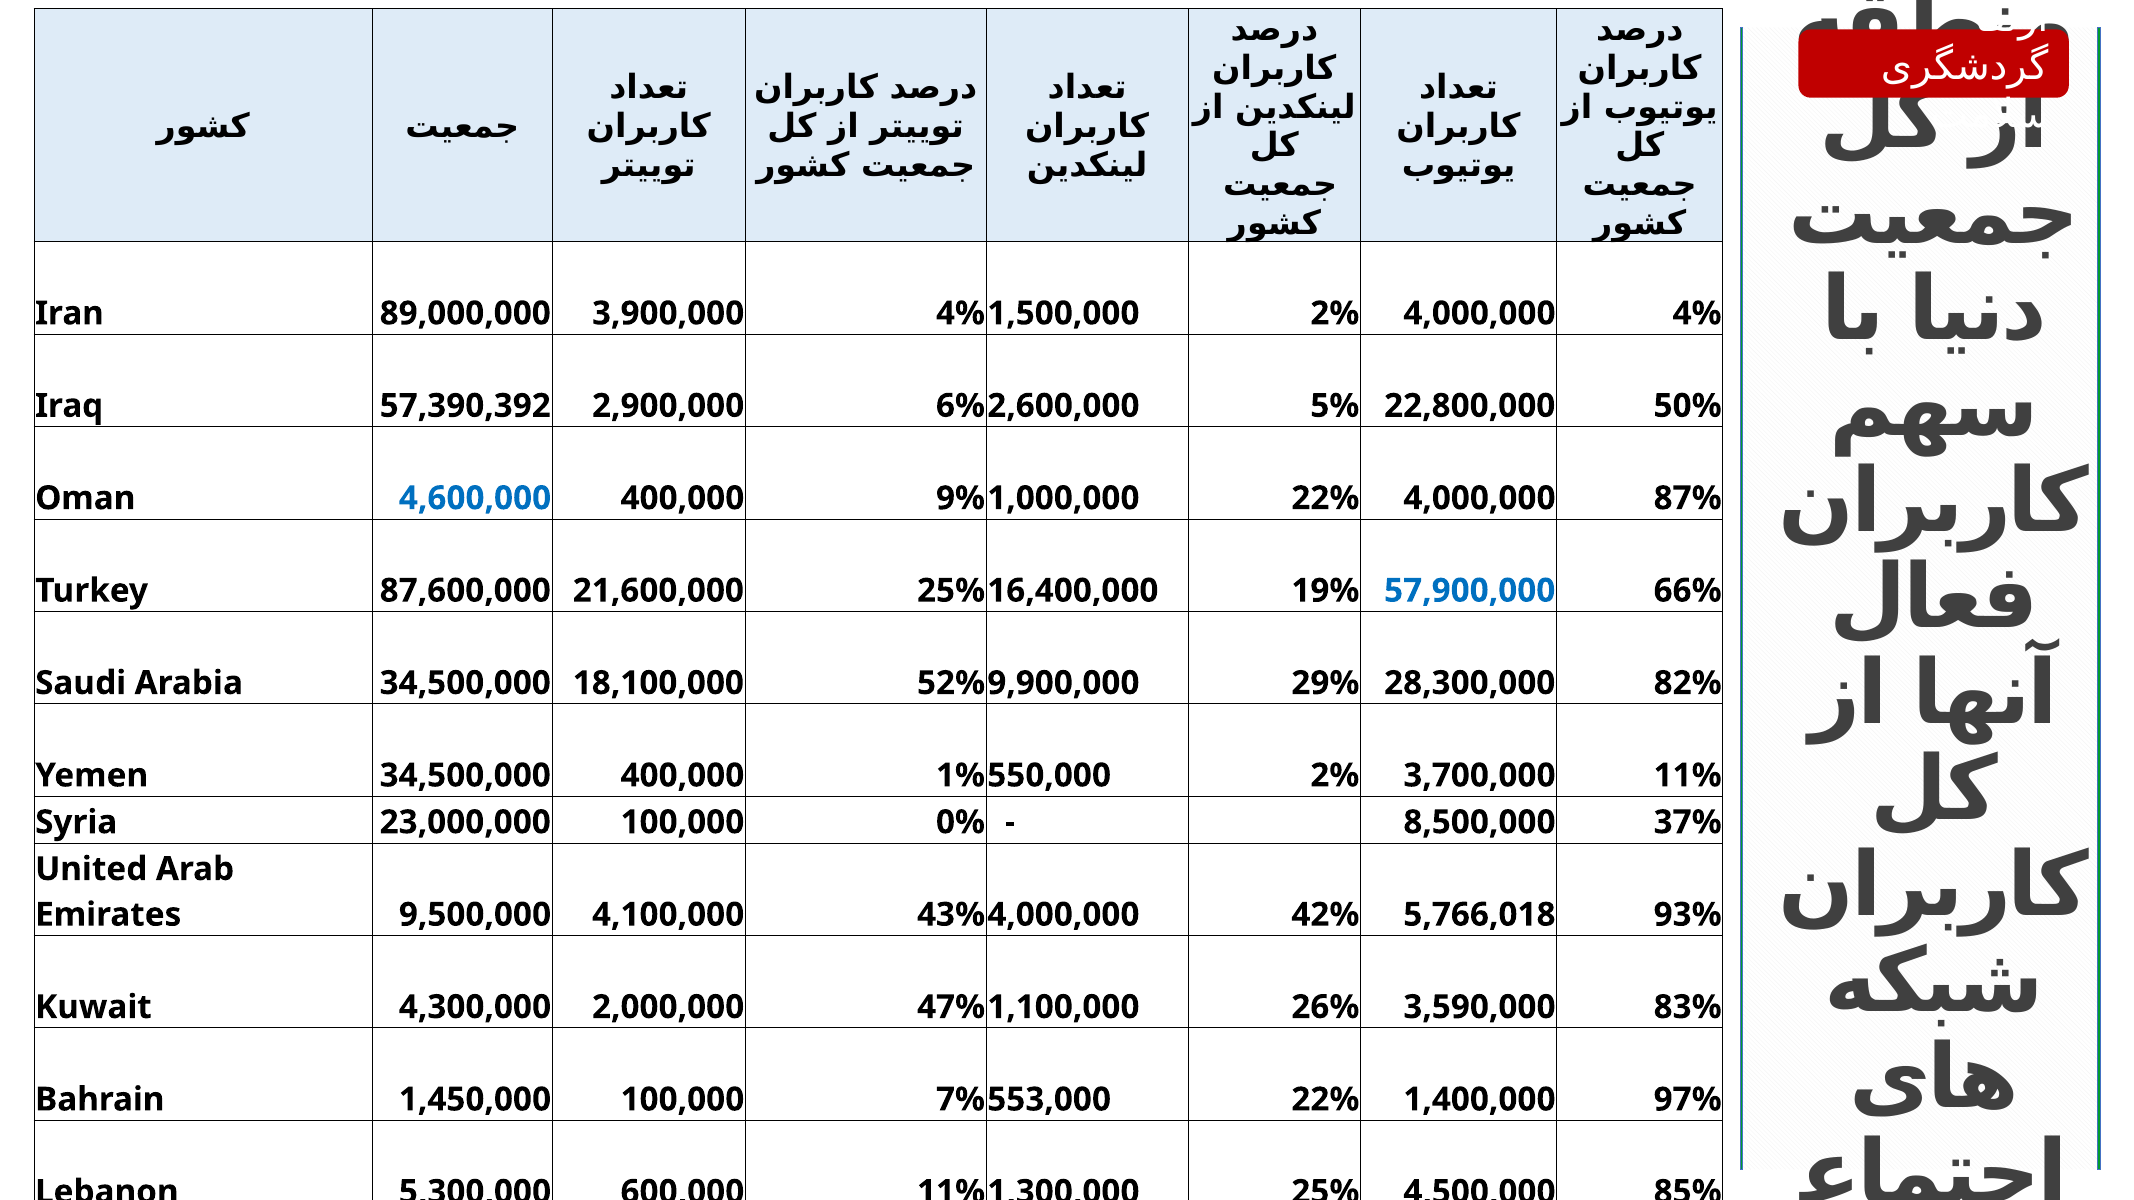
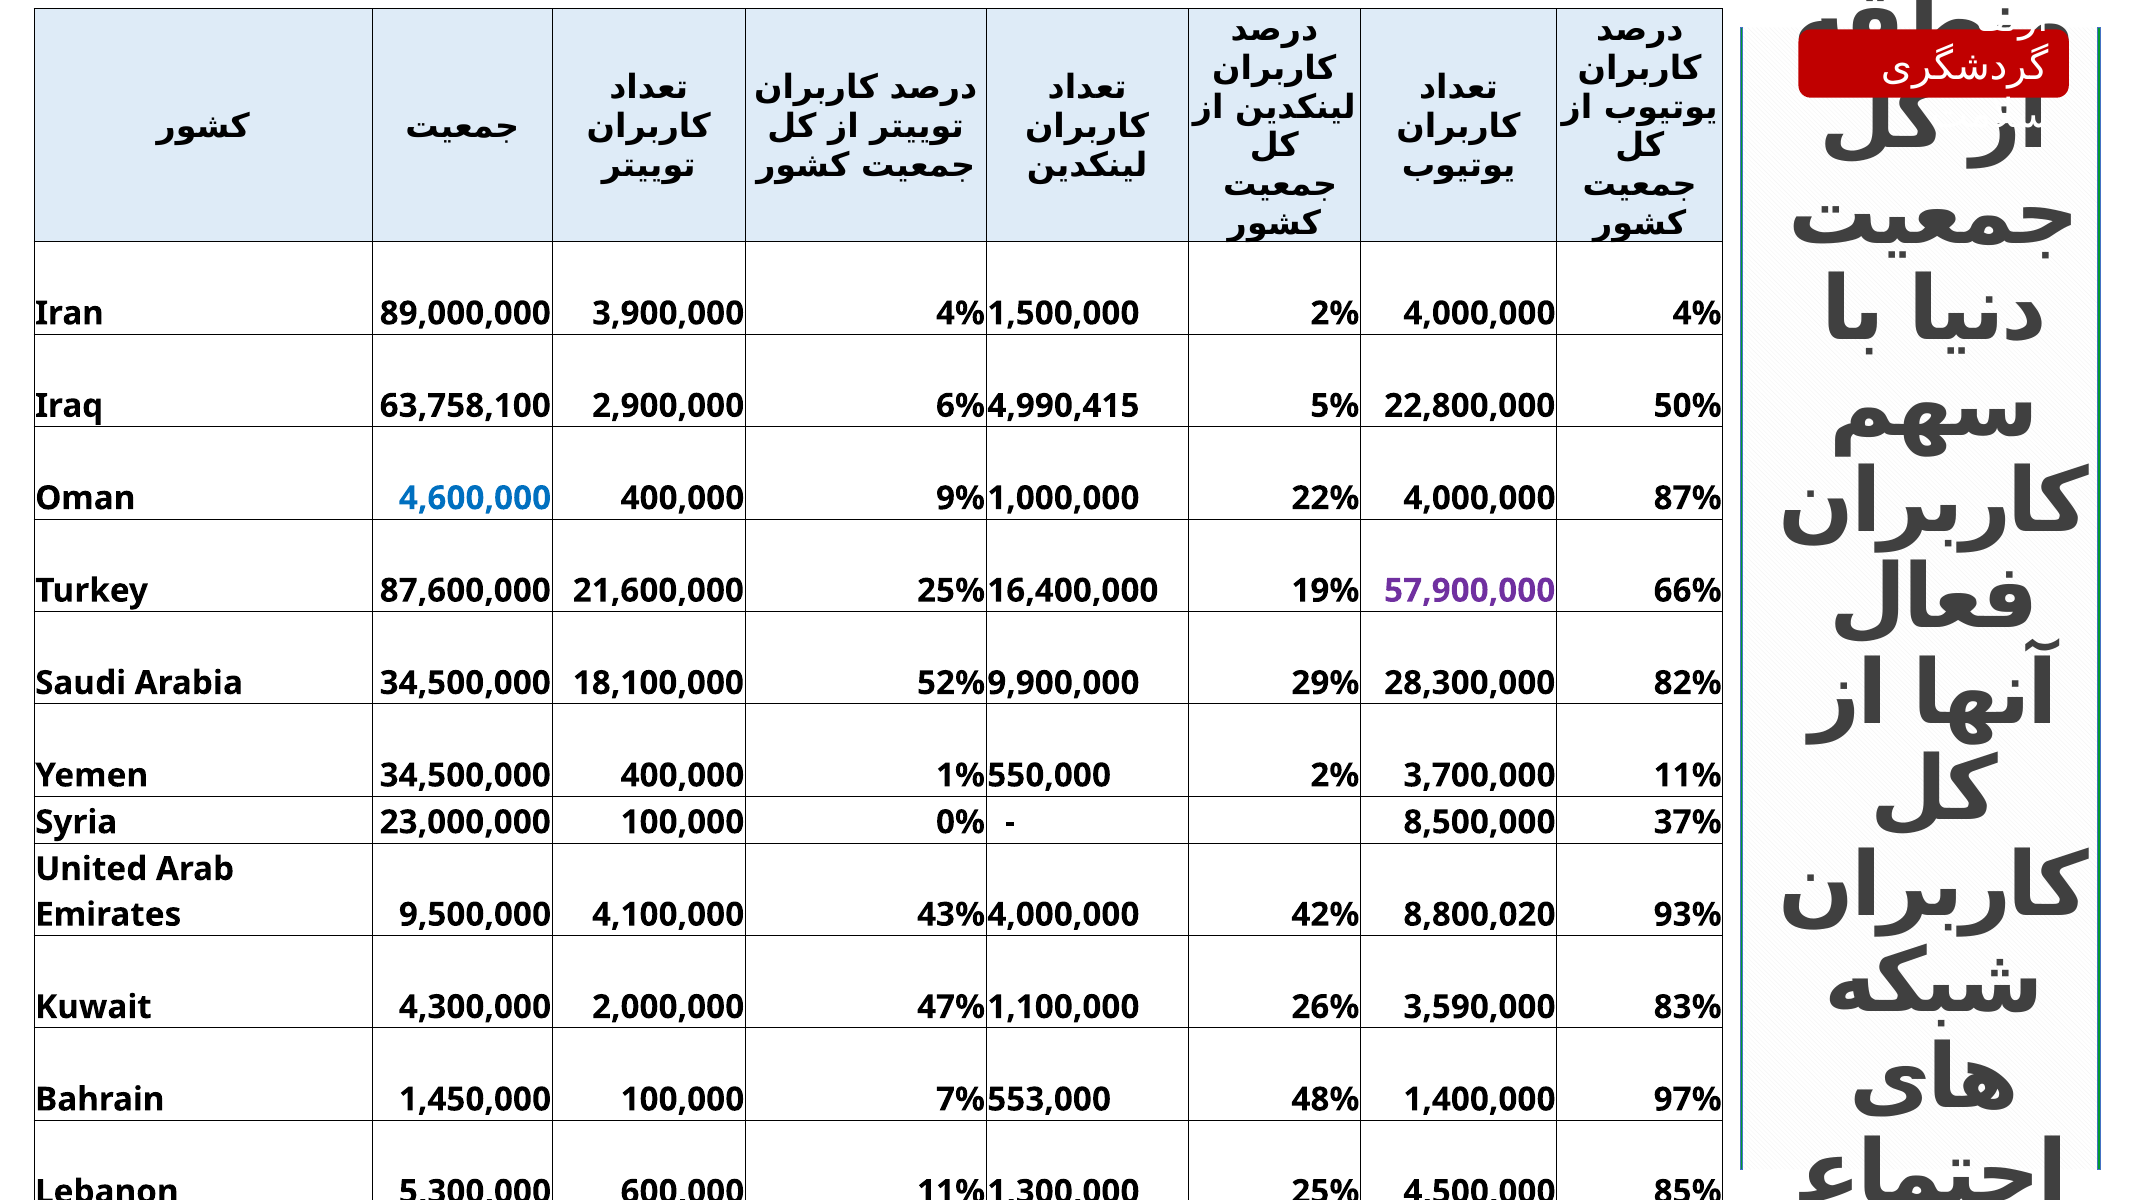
57,390,392: 57,390,392 -> 63,758,100
6% 2,600,000: 2,600,000 -> 4,990,415
57,900,000 colour: blue -> purple
5,766,018: 5,766,018 -> 8,800,020
553,000 22%: 22% -> 48%
